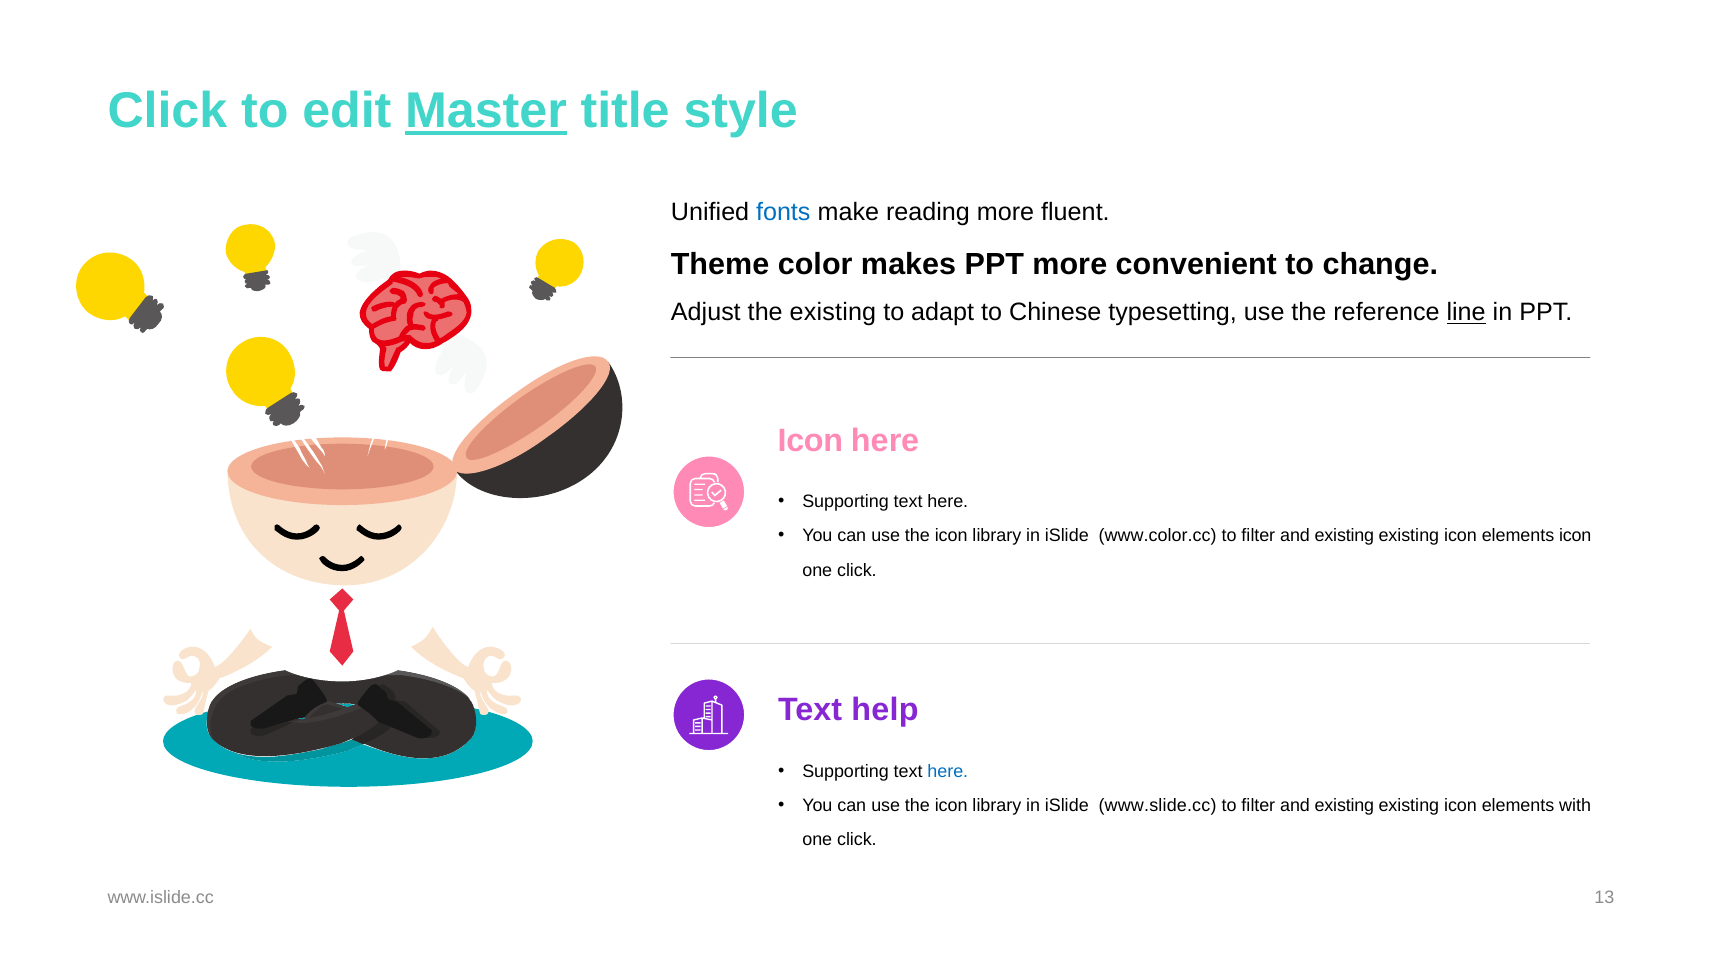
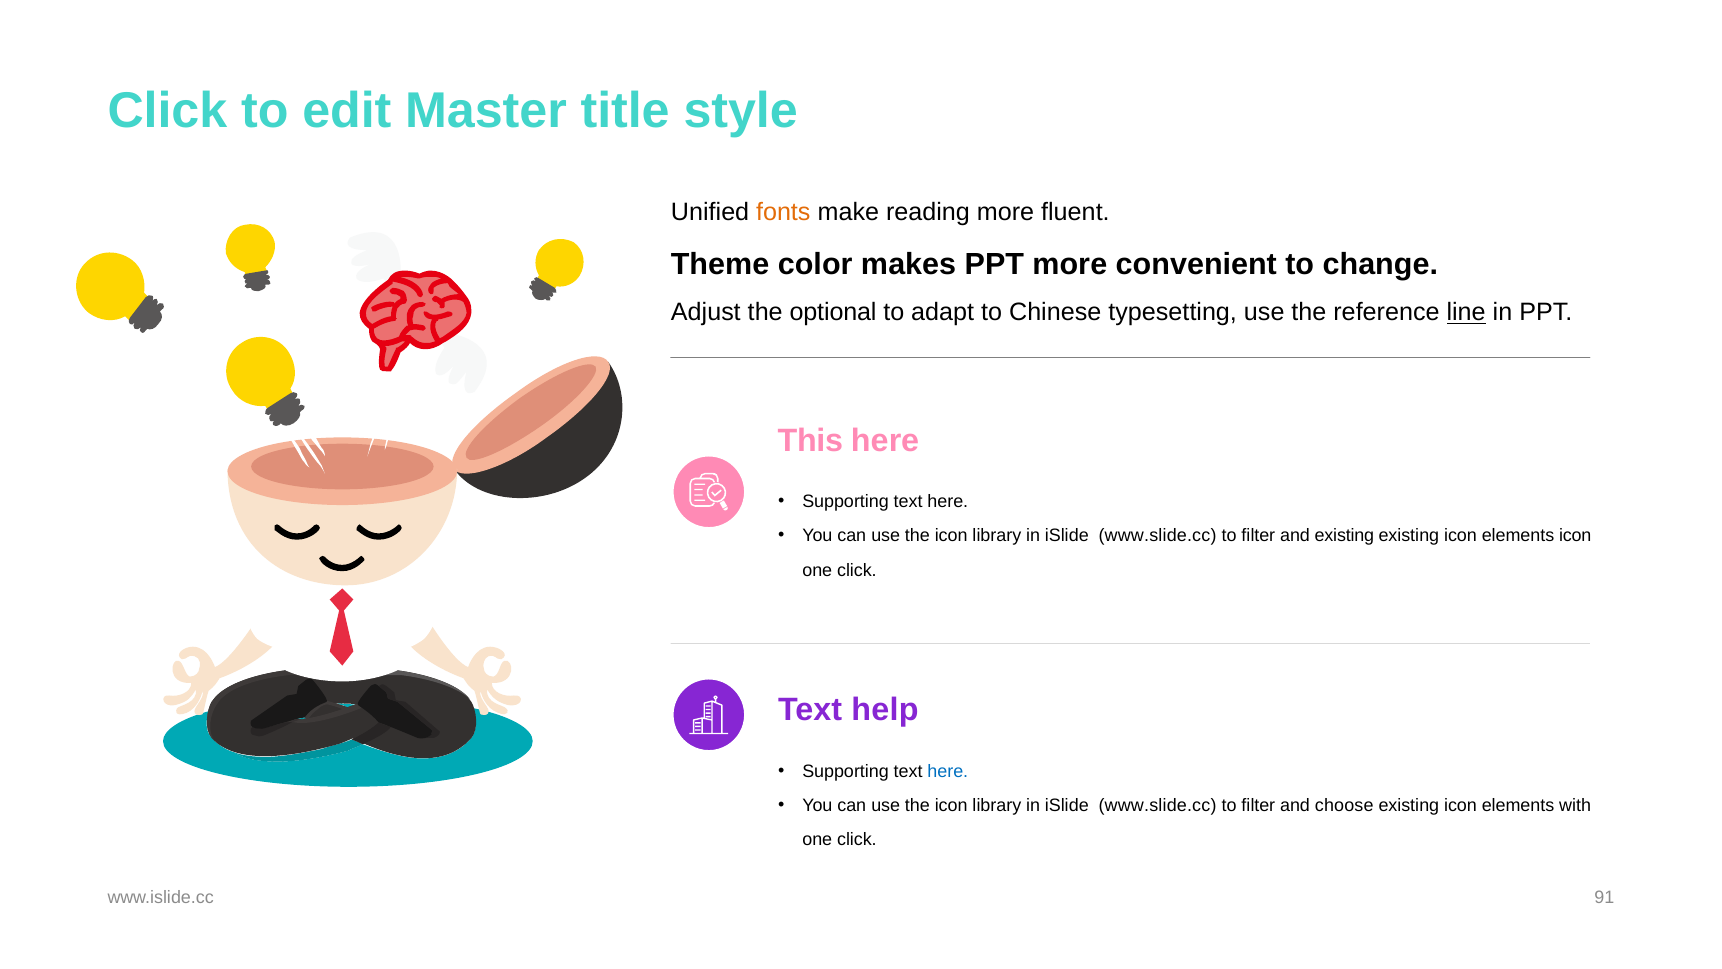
Master underline: present -> none
fonts colour: blue -> orange
the existing: existing -> optional
Icon at (810, 440): Icon -> This
www.color.cc at (1158, 536): www.color.cc -> www.slide.cc
existing at (1344, 805): existing -> choose
13: 13 -> 91
